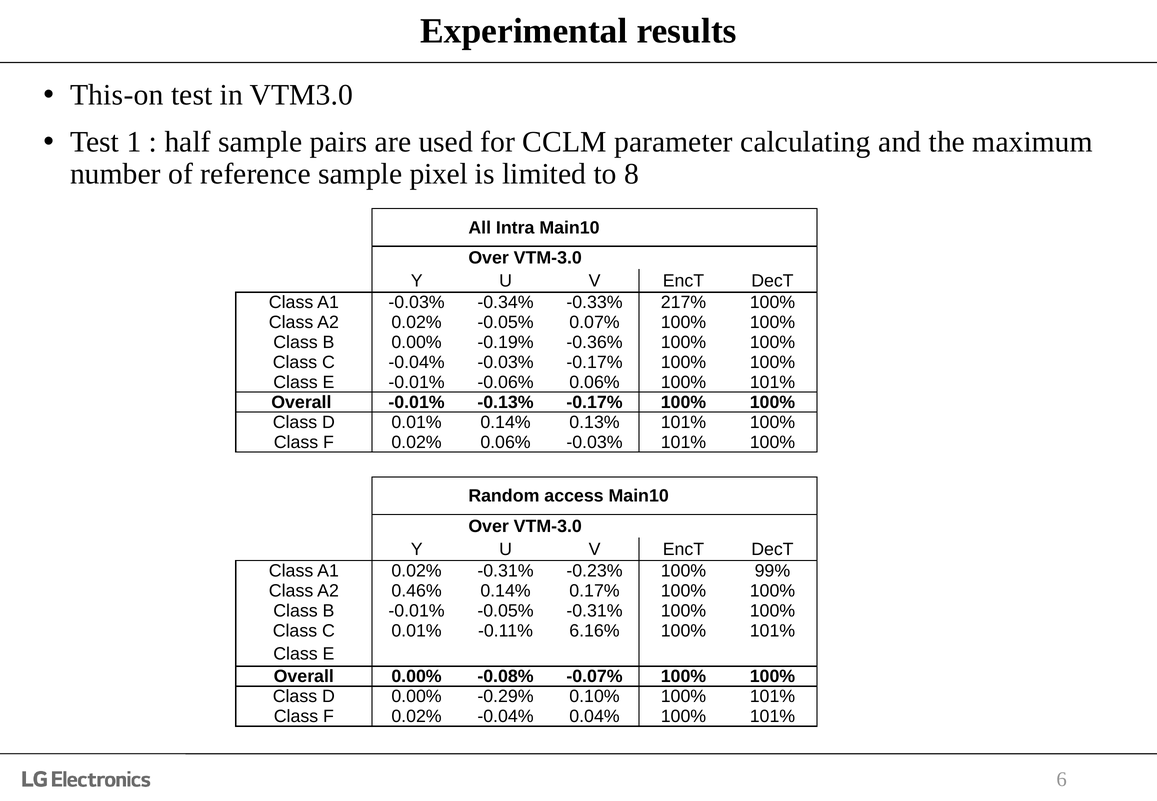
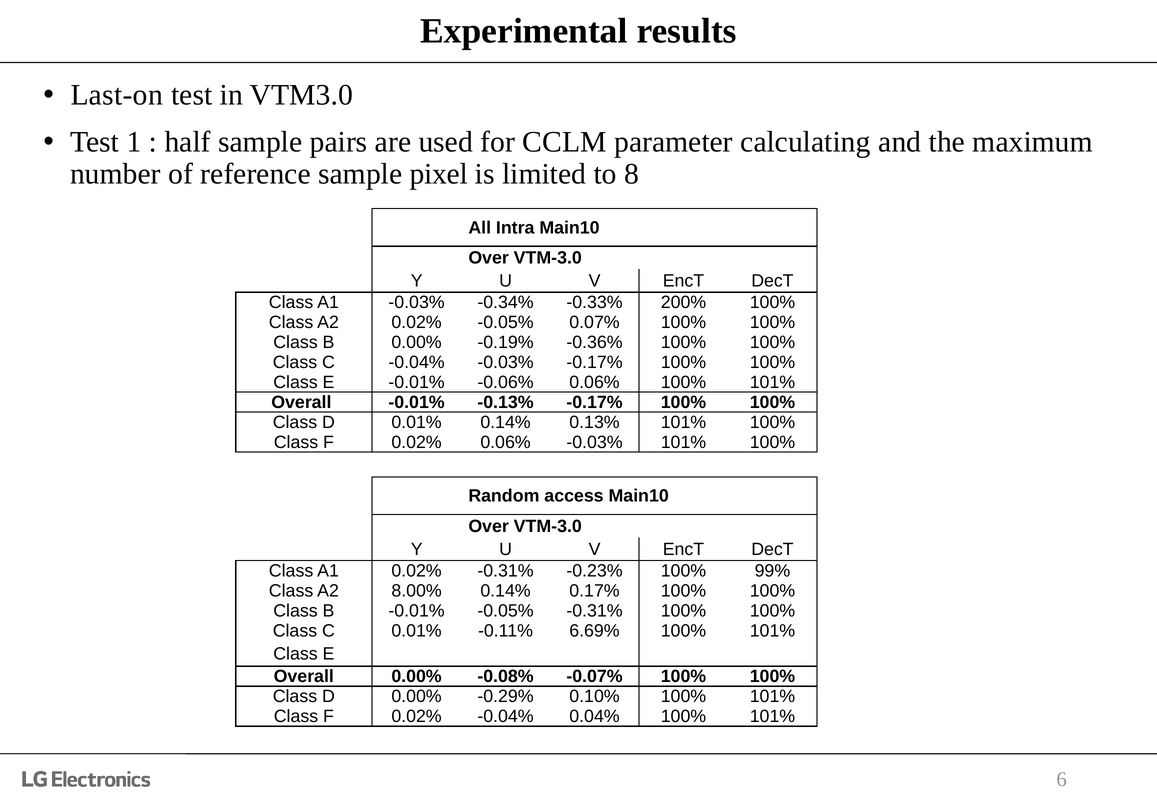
This-on: This-on -> Last-on
217%: 217% -> 200%
0.46%: 0.46% -> 8.00%
6.16%: 6.16% -> 6.69%
